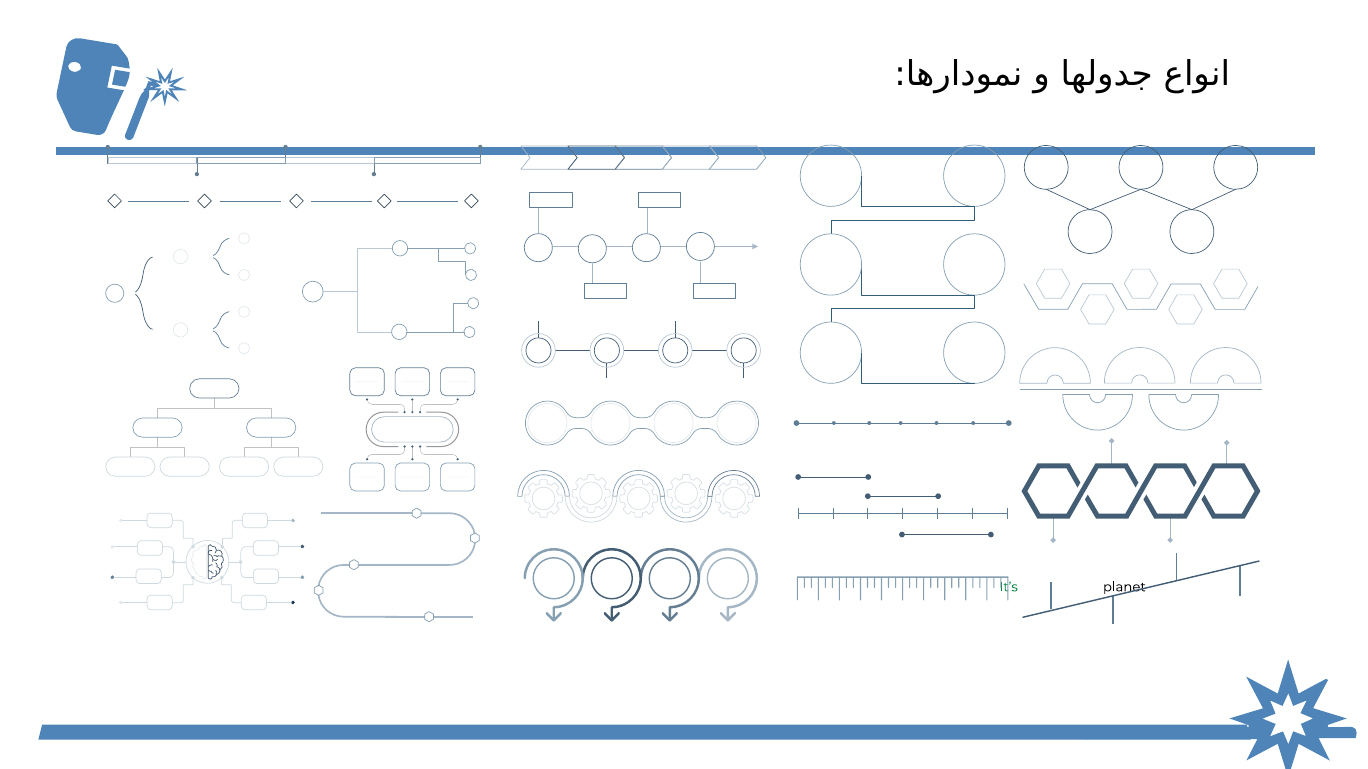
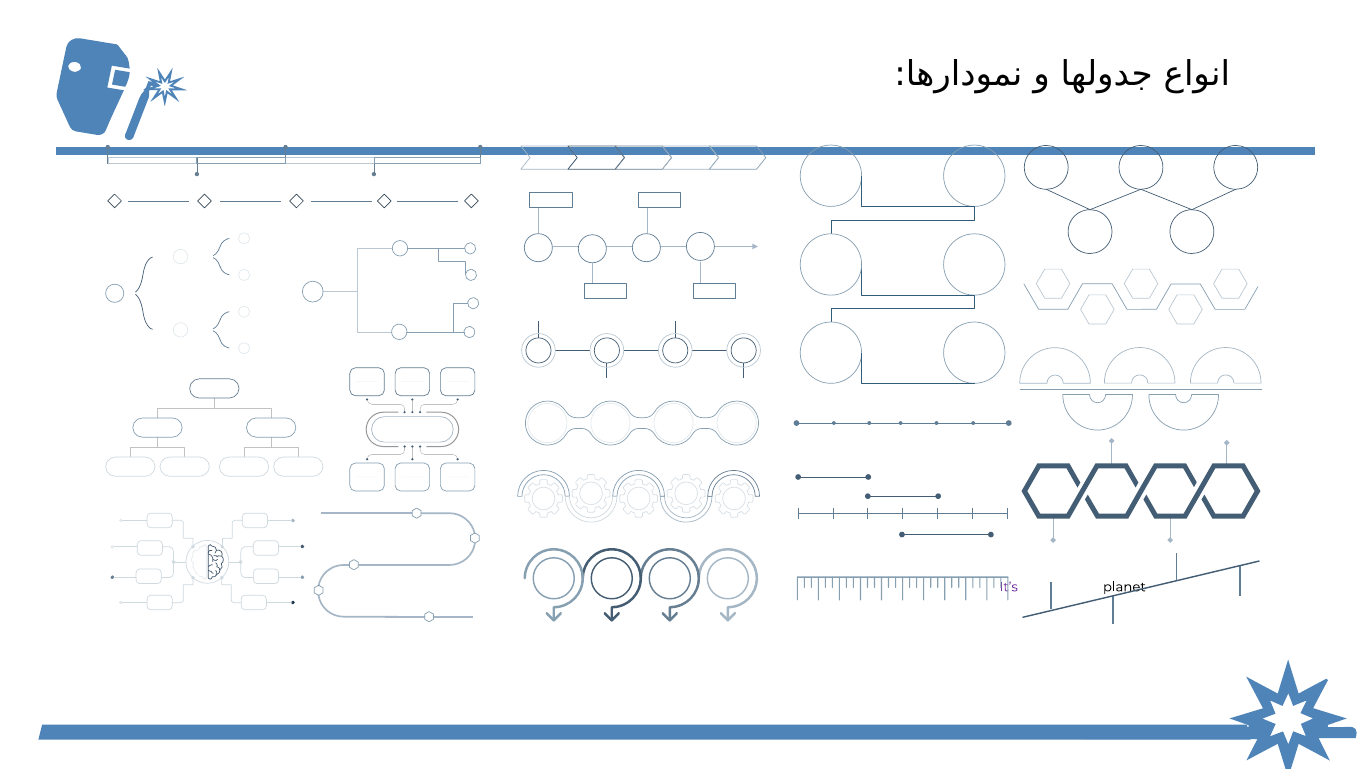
It’s colour: green -> purple
